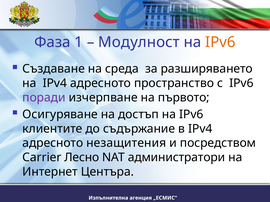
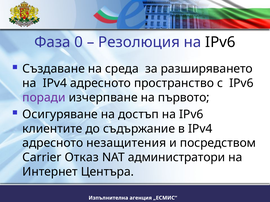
1: 1 -> 0
Модулност: Модулност -> Резолюция
IPv6 at (220, 42) colour: orange -> black
Лесно: Лесно -> Отказ
